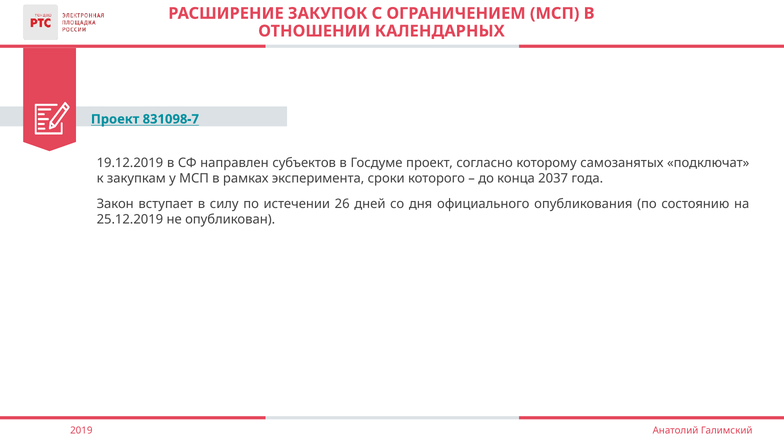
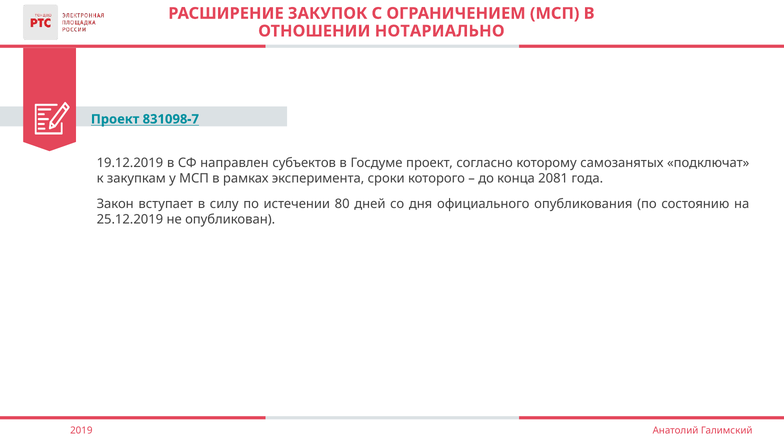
КАЛЕНДАРНЫХ: КАЛЕНДАРНЫХ -> НОТАРИАЛЬНО
2037: 2037 -> 2081
26: 26 -> 80
